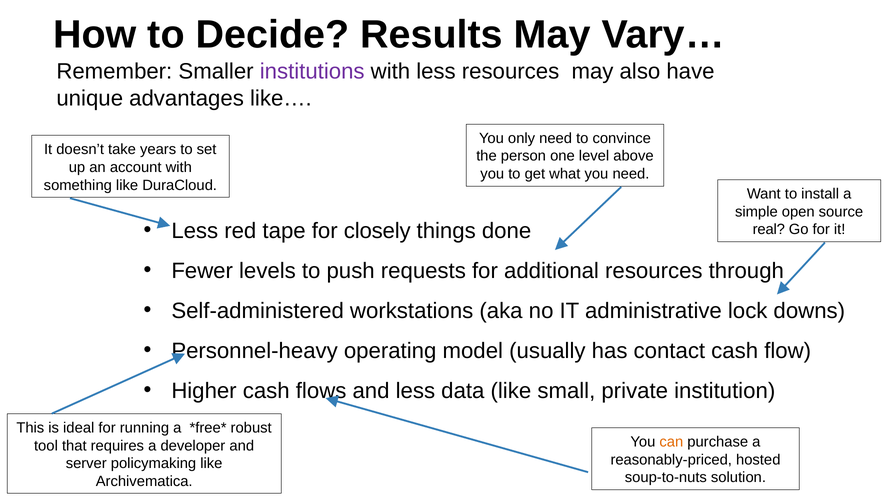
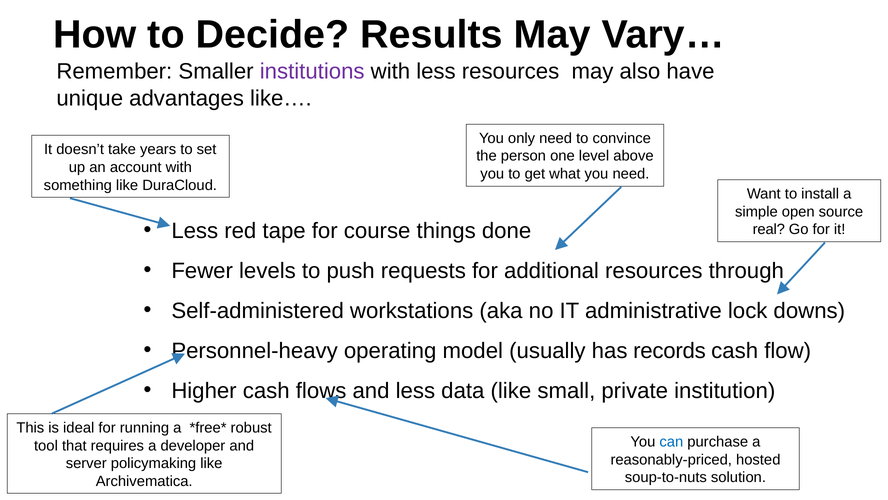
closely: closely -> course
contact: contact -> records
can colour: orange -> blue
